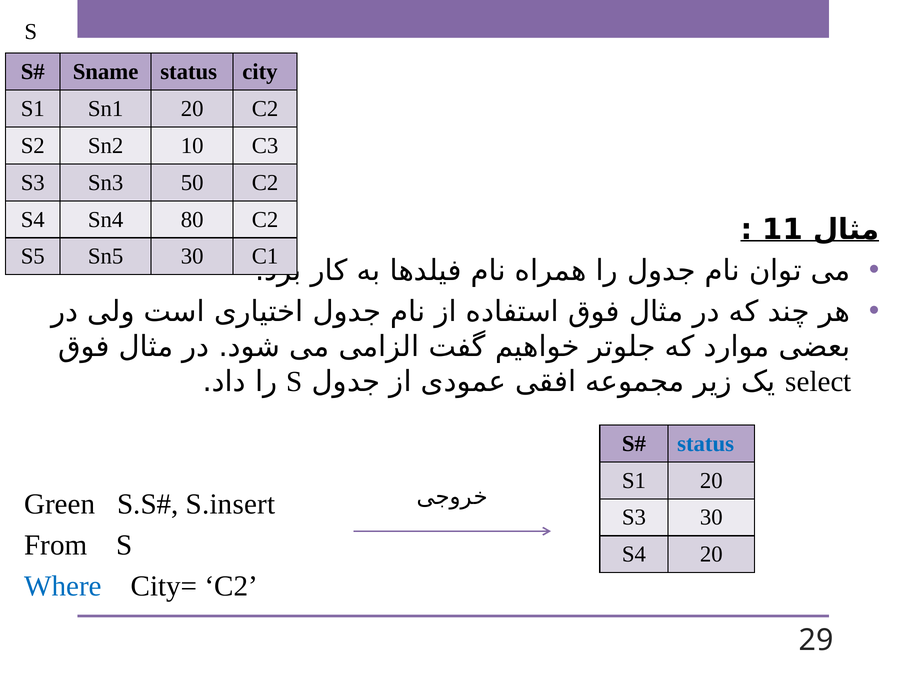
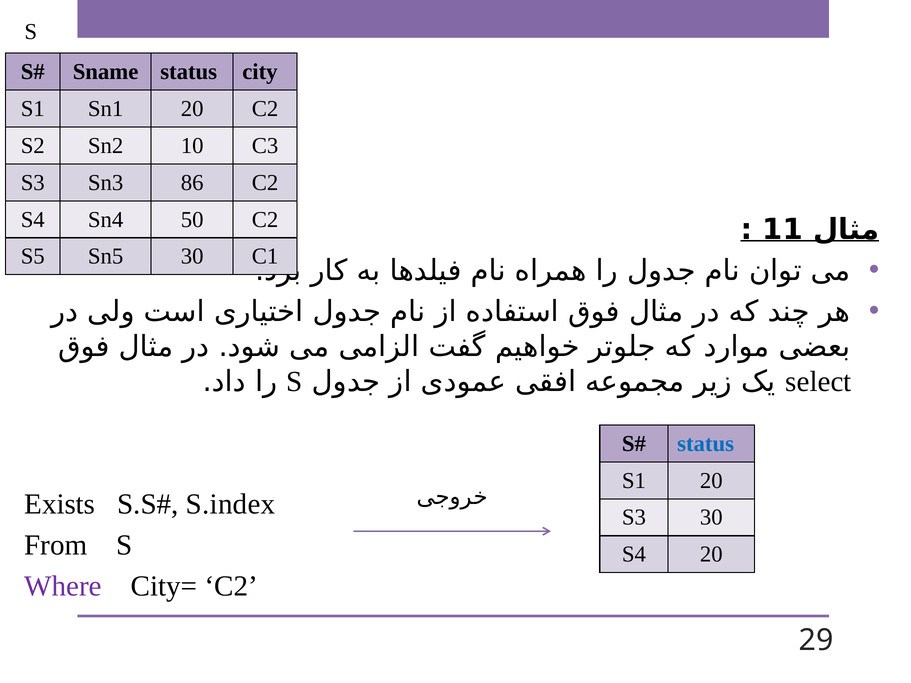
50: 50 -> 86
80: 80 -> 50
Green: Green -> Exists
S.insert: S.insert -> S.index
Where colour: blue -> purple
